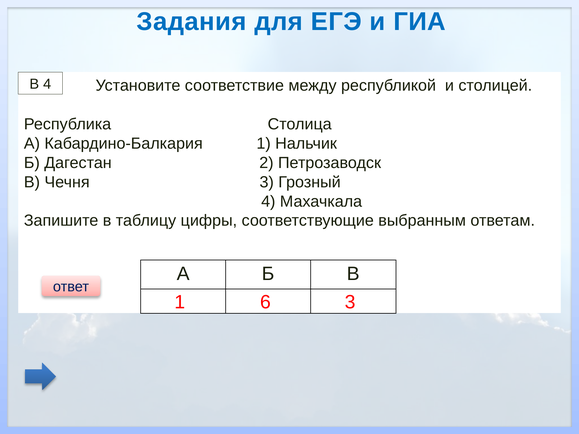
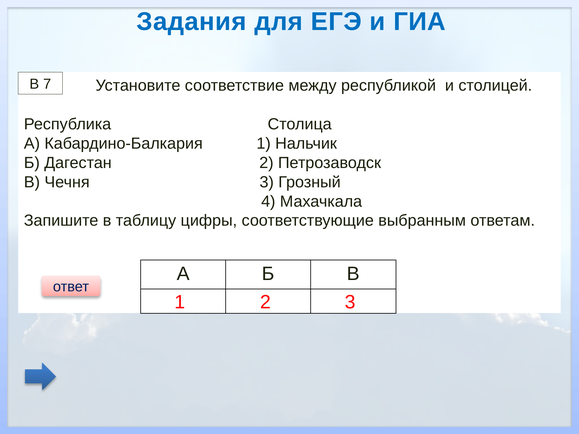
В 4: 4 -> 7
1 6: 6 -> 2
